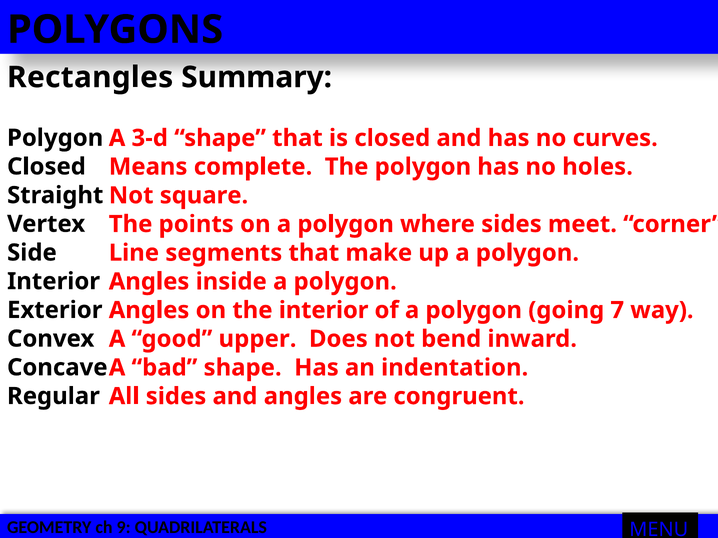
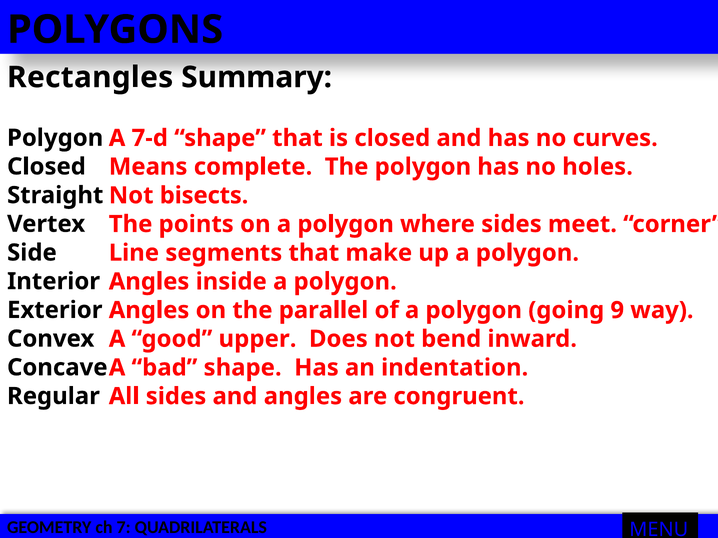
3-d: 3-d -> 7-d
square: square -> bisects
the interior: interior -> parallel
7: 7 -> 9
9: 9 -> 7
